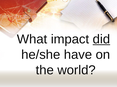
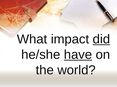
have underline: none -> present
